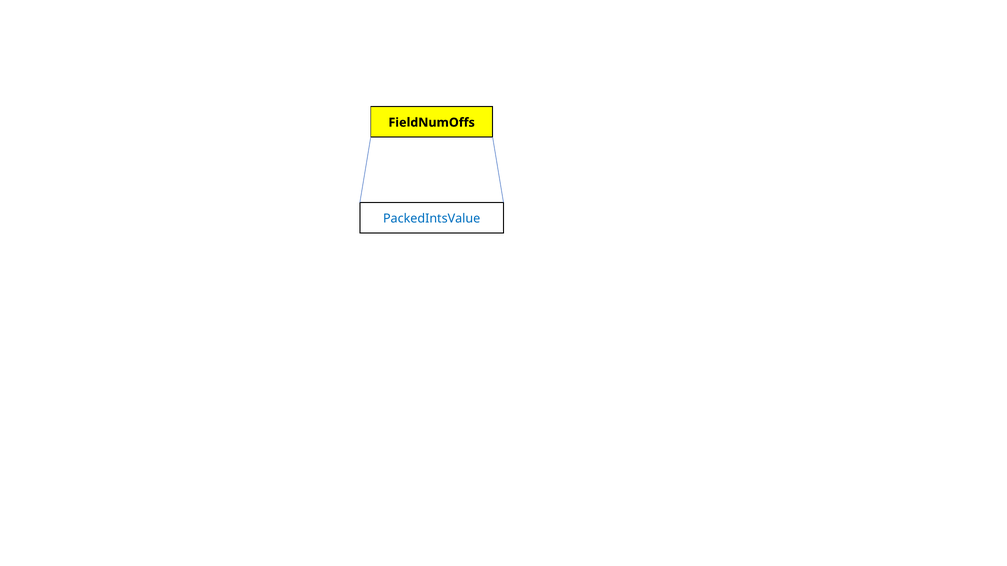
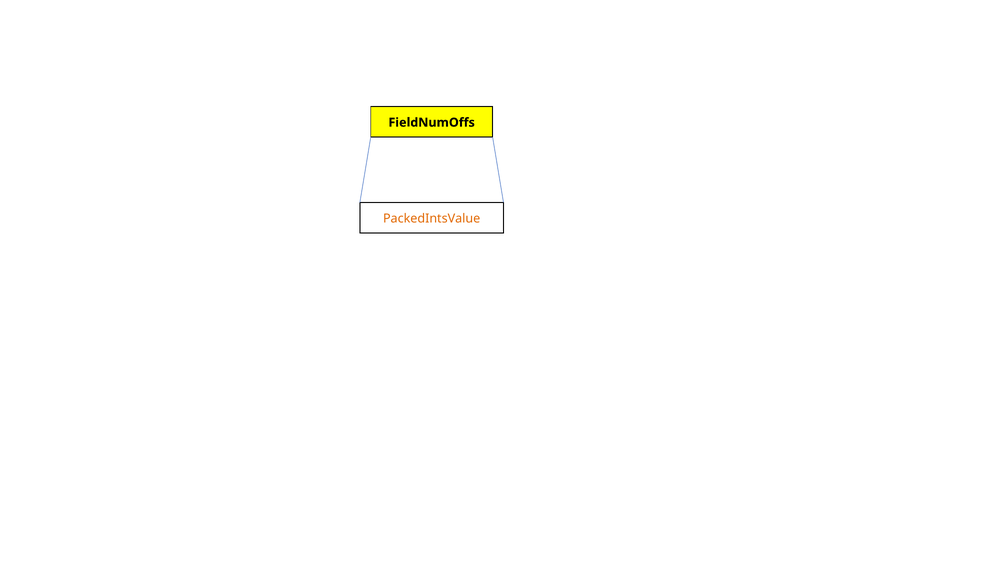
PackedIntsValue colour: blue -> orange
